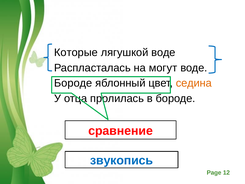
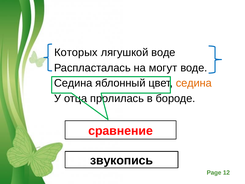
Которые: Которые -> Которых
Бороде at (73, 83): Бороде -> Седина
звукопись colour: blue -> black
